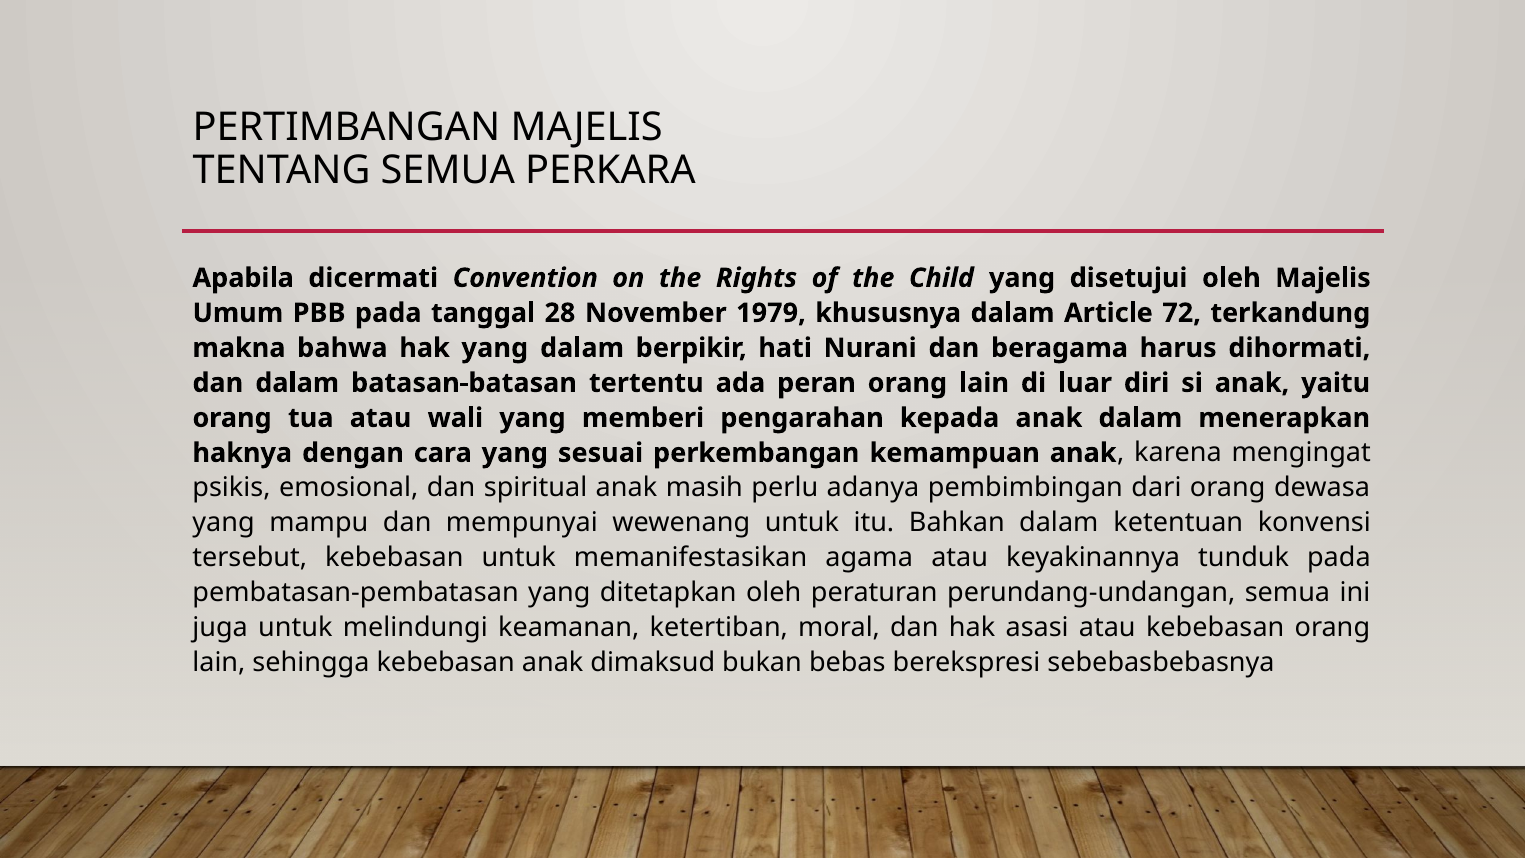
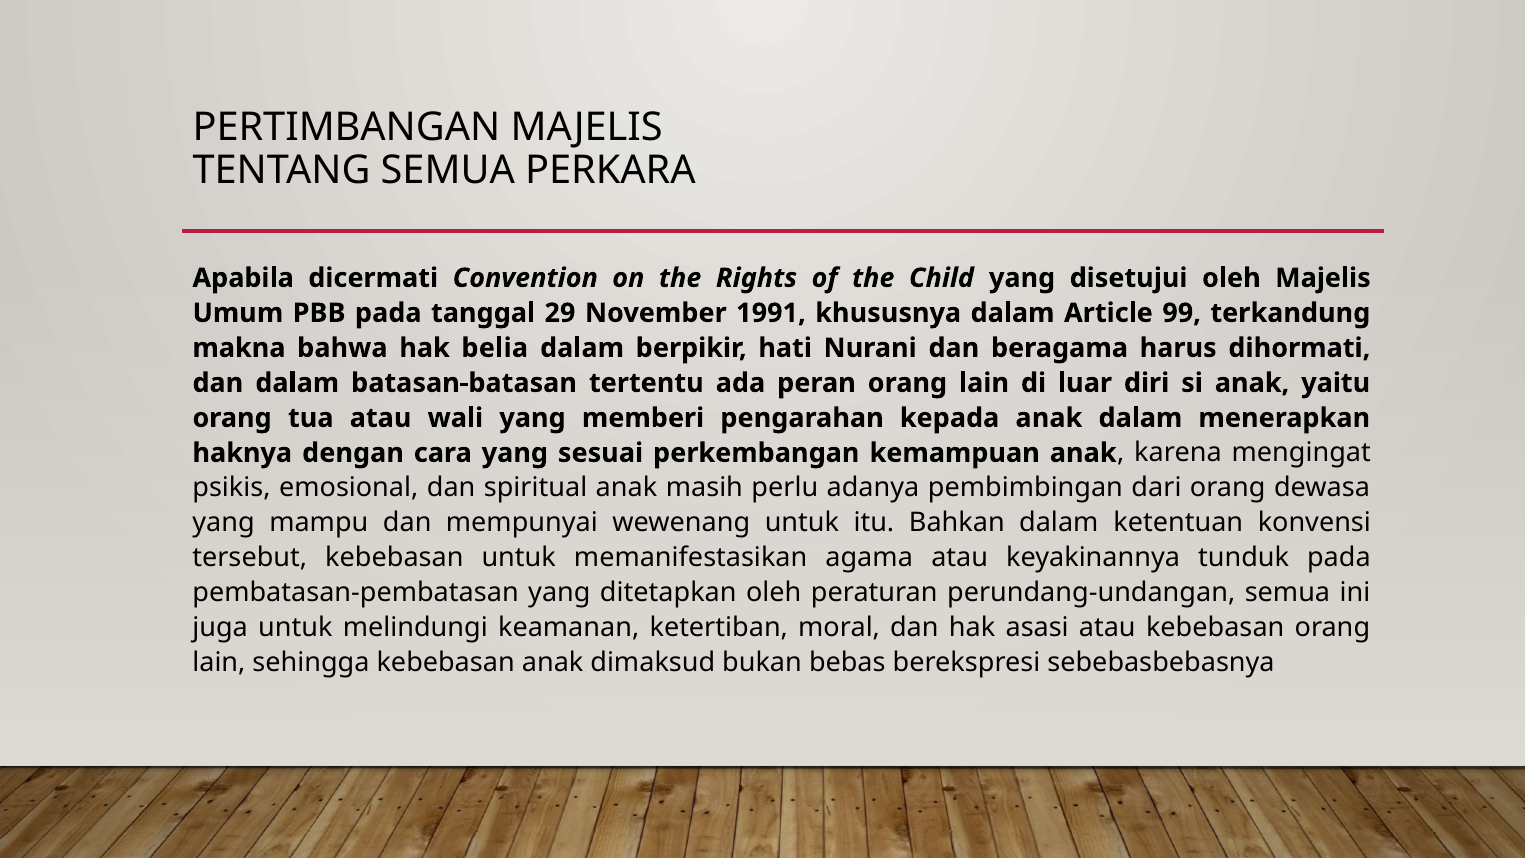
28: 28 -> 29
1979: 1979 -> 1991
72: 72 -> 99
hak yang: yang -> belia
